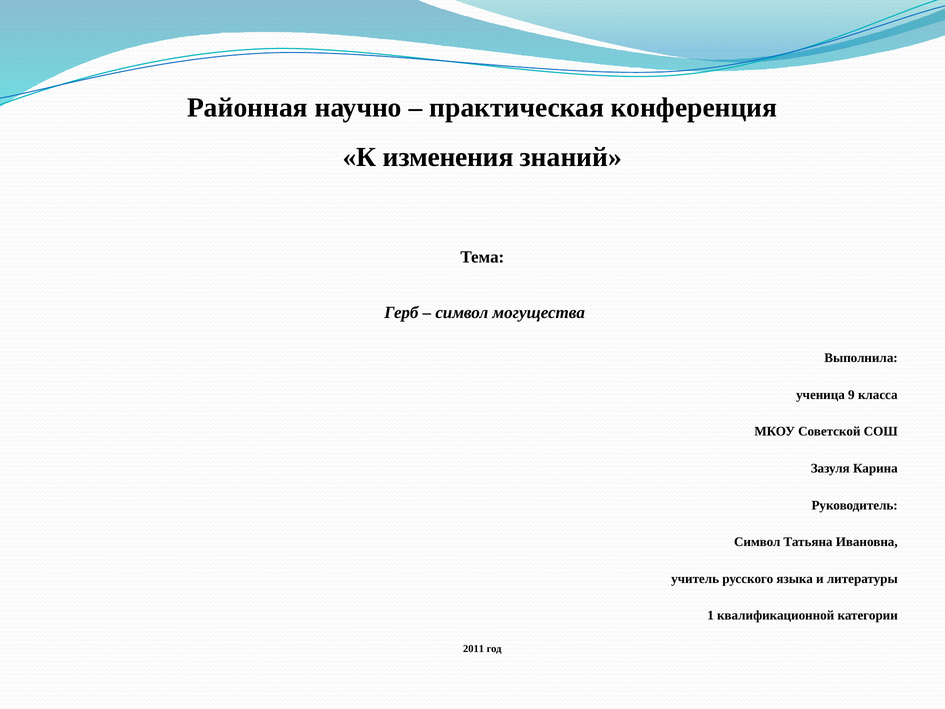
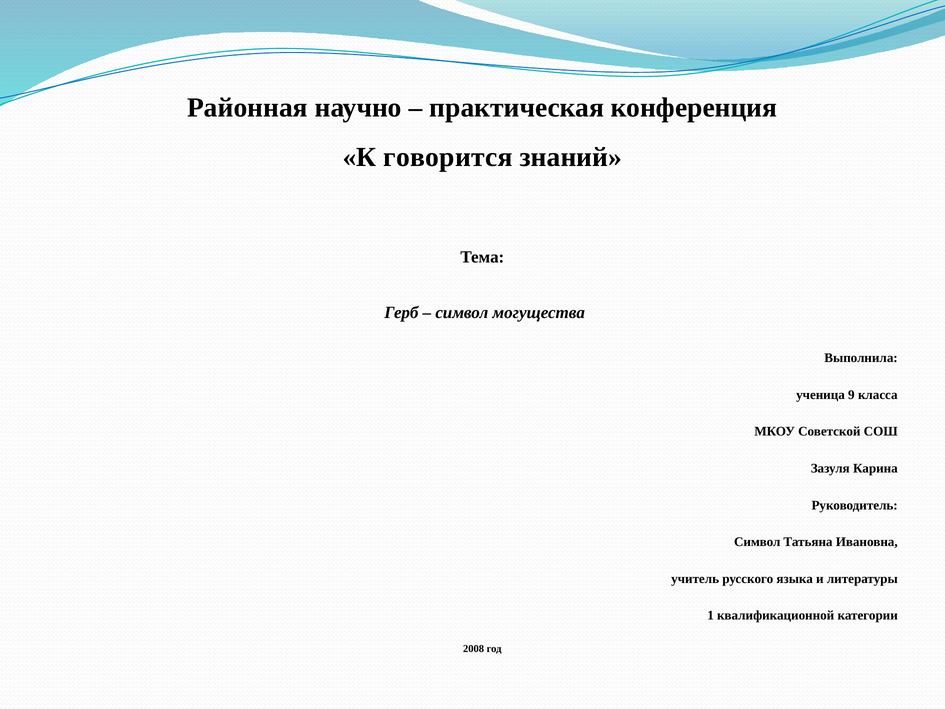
изменения: изменения -> говорится
2011: 2011 -> 2008
